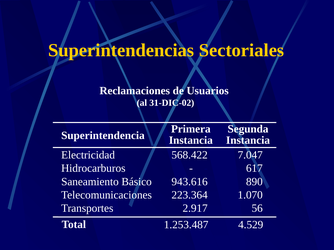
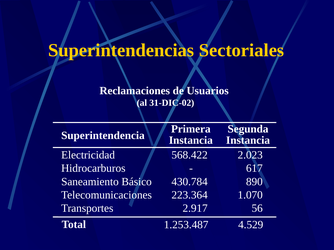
7.047: 7.047 -> 2.023
943.616: 943.616 -> 430.784
